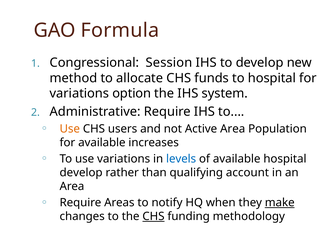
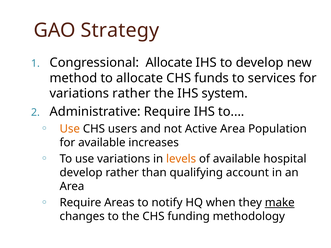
Formula: Formula -> Strategy
Congressional Session: Session -> Allocate
to hospital: hospital -> services
variations option: option -> rather
levels colour: blue -> orange
CHS at (153, 217) underline: present -> none
